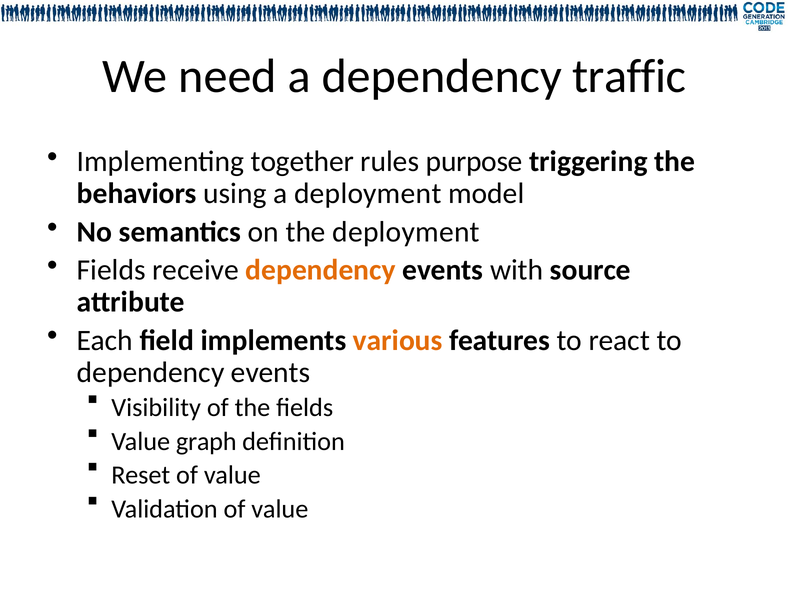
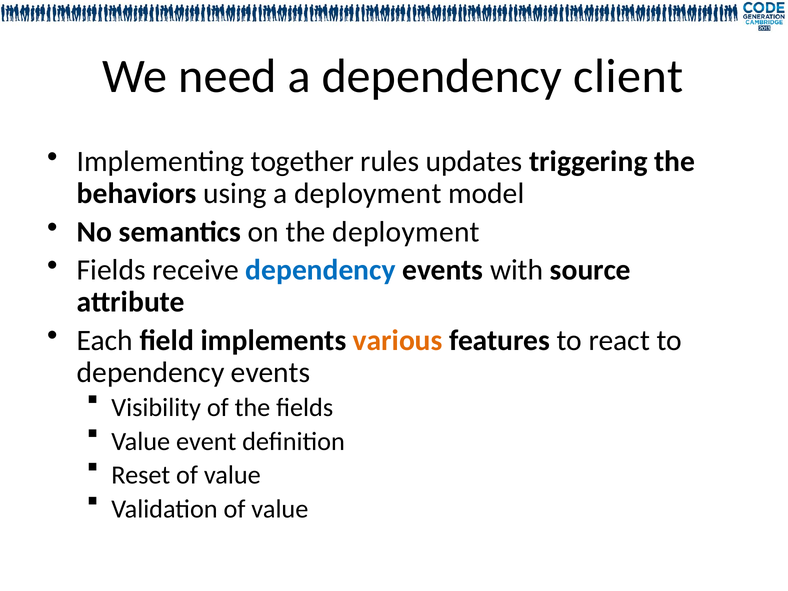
traffic: traffic -> client
purpose: purpose -> updates
dependency at (321, 270) colour: orange -> blue
graph: graph -> event
